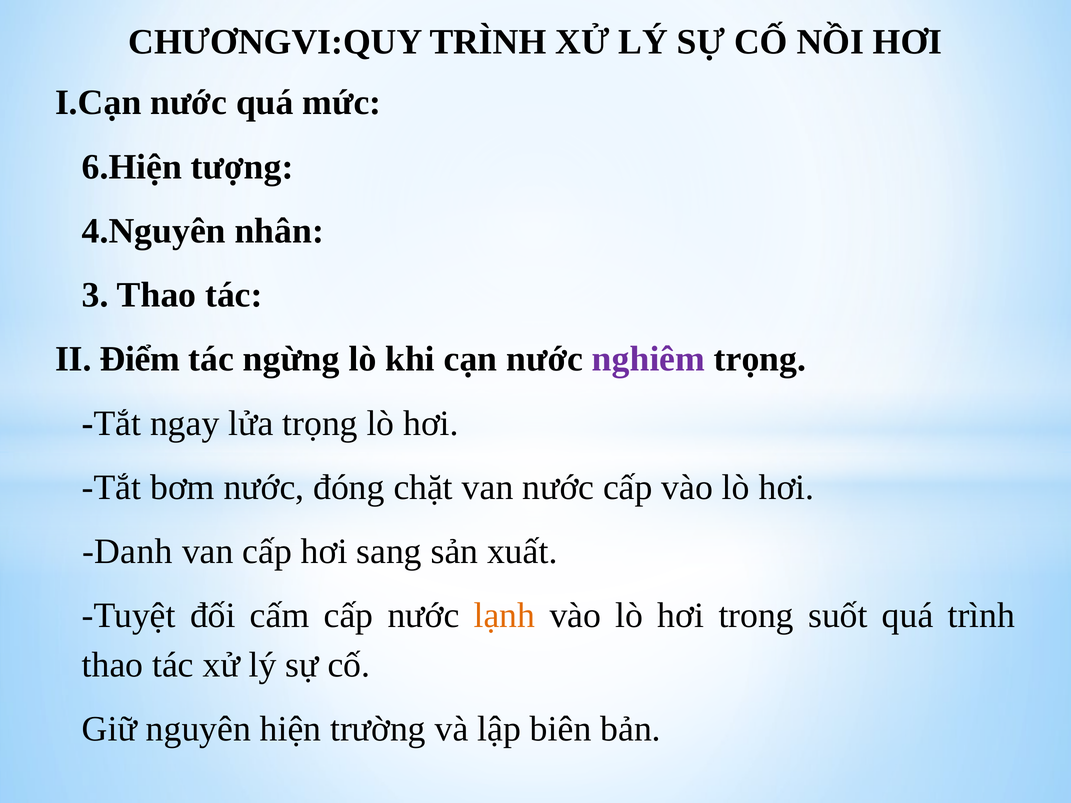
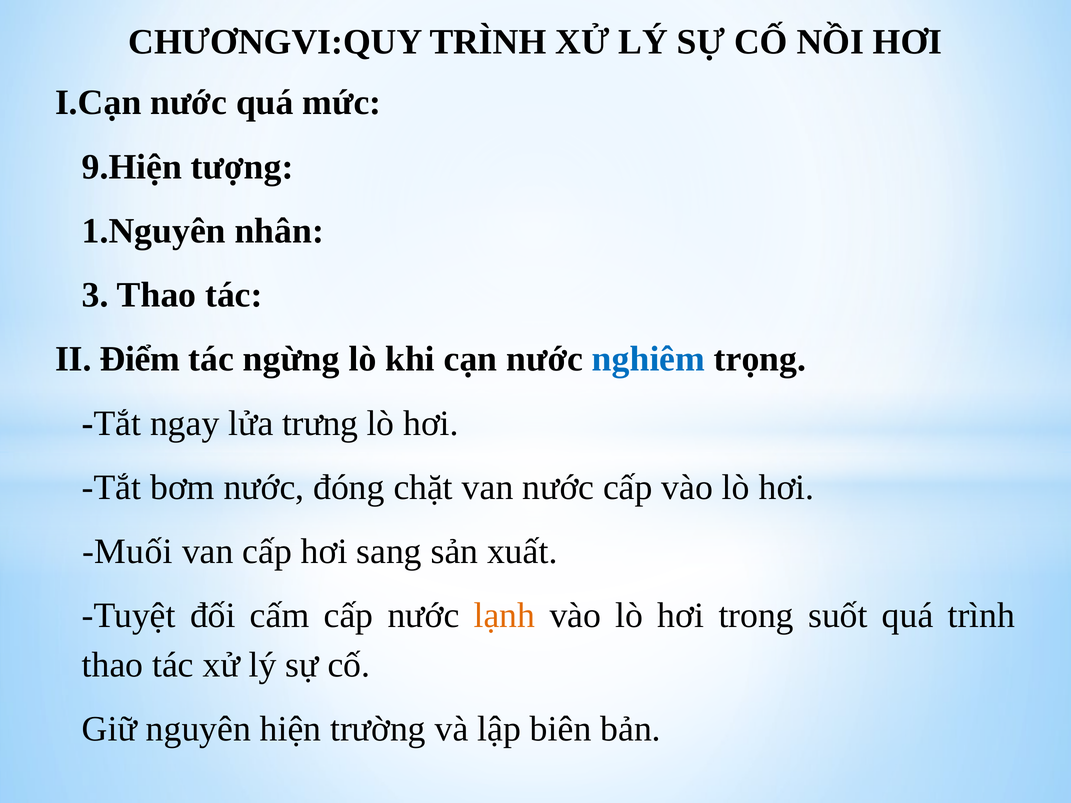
6.Hiện: 6.Hiện -> 9.Hiện
4.Nguyên: 4.Nguyên -> 1.Nguyên
nghiêm colour: purple -> blue
lửa trọng: trọng -> trưng
Danh: Danh -> Muối
